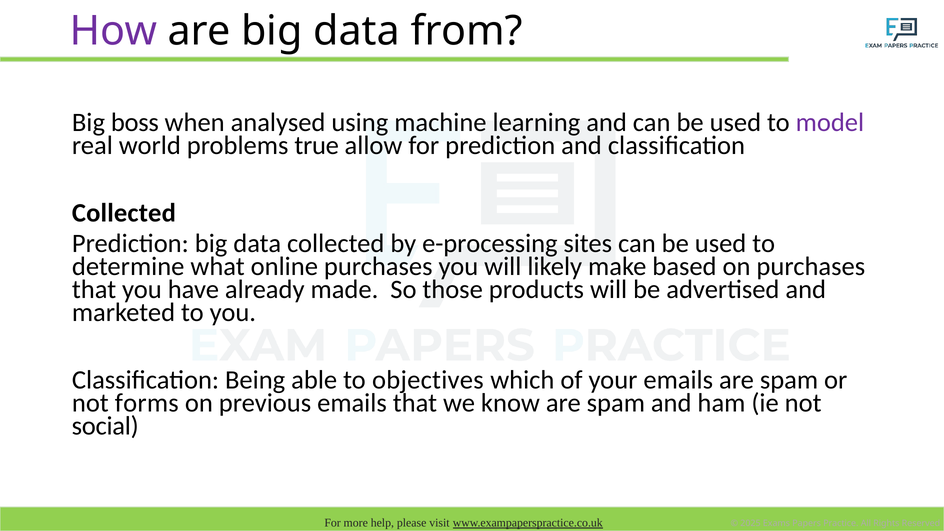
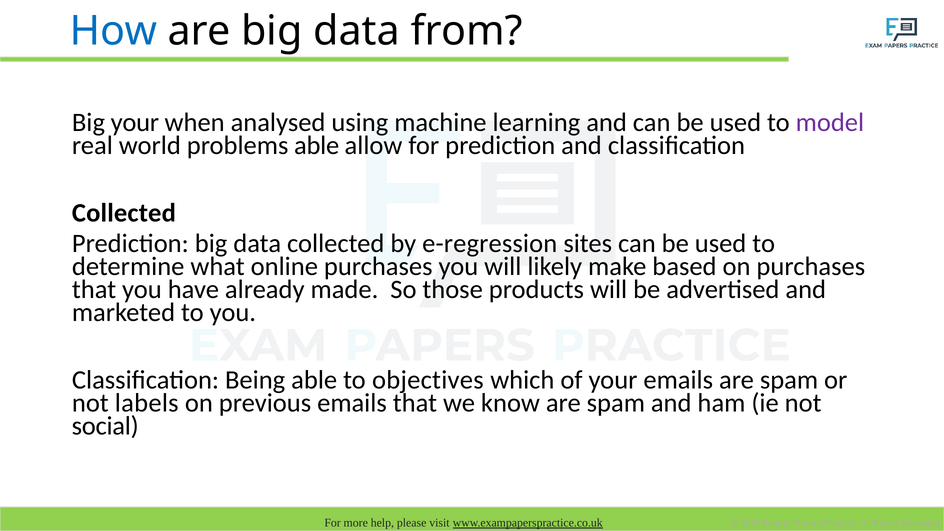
How colour: purple -> blue
Big boss: boss -> your
problems true: true -> able
e-processing: e-processing -> e-regression
forms: forms -> labels
